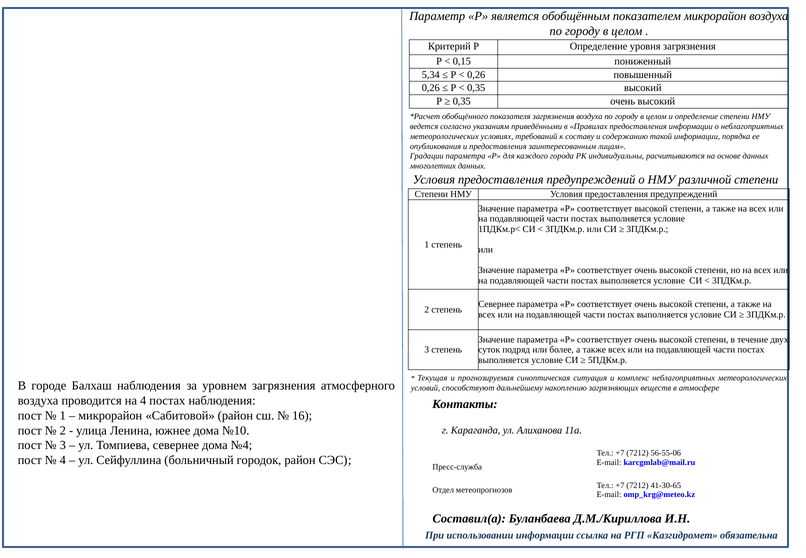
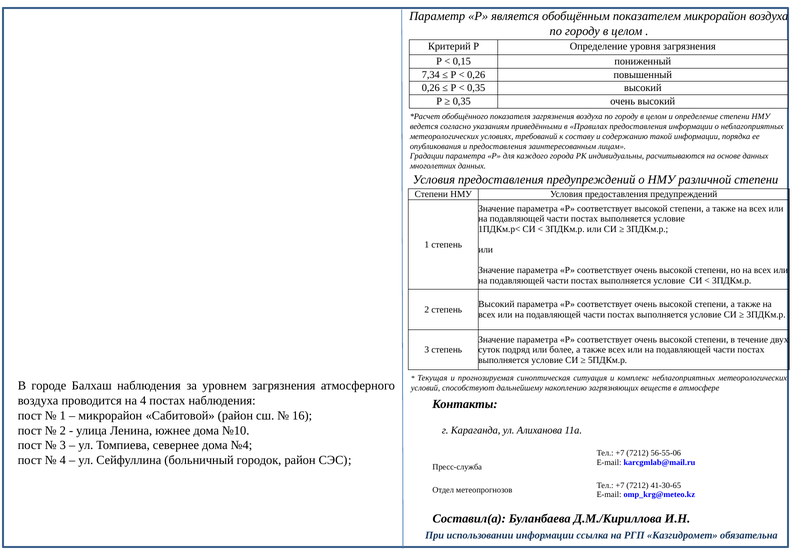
5,34: 5,34 -> 7,34
Севернее at (496, 304): Севернее -> Высокий
